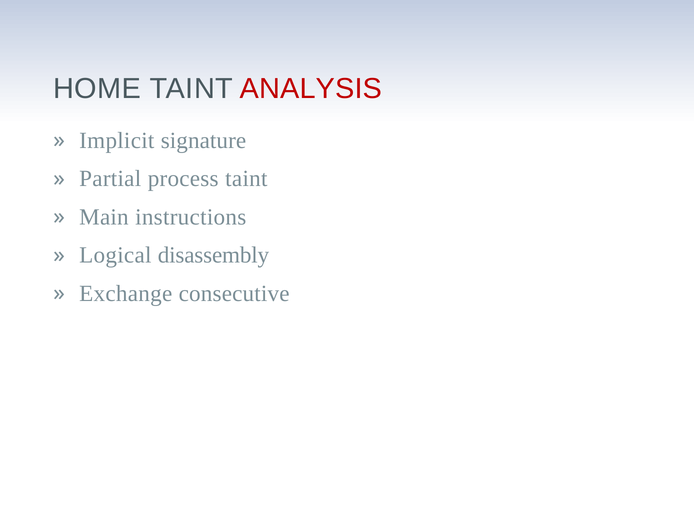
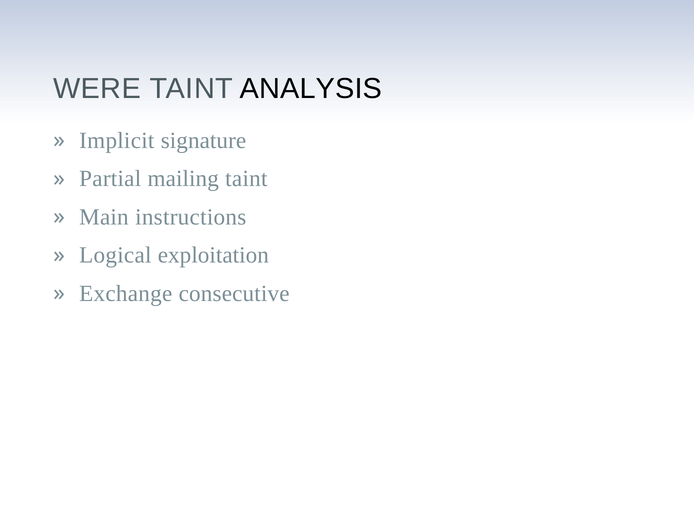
HOME: HOME -> WERE
ANALYSIS colour: red -> black
process: process -> mailing
disassembly: disassembly -> exploitation
